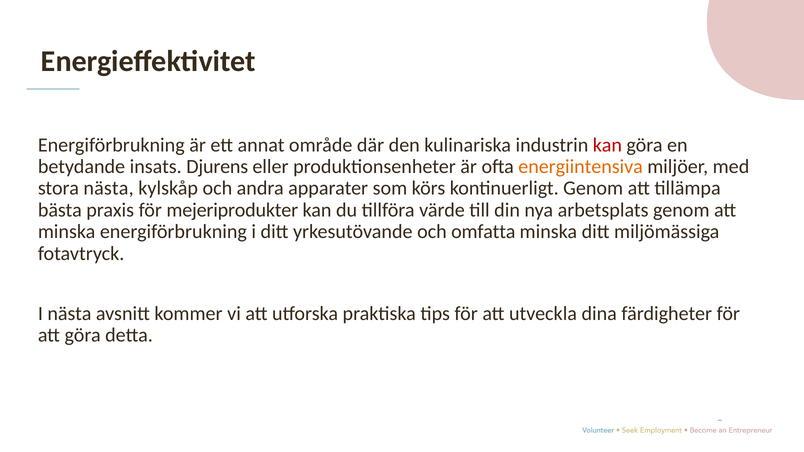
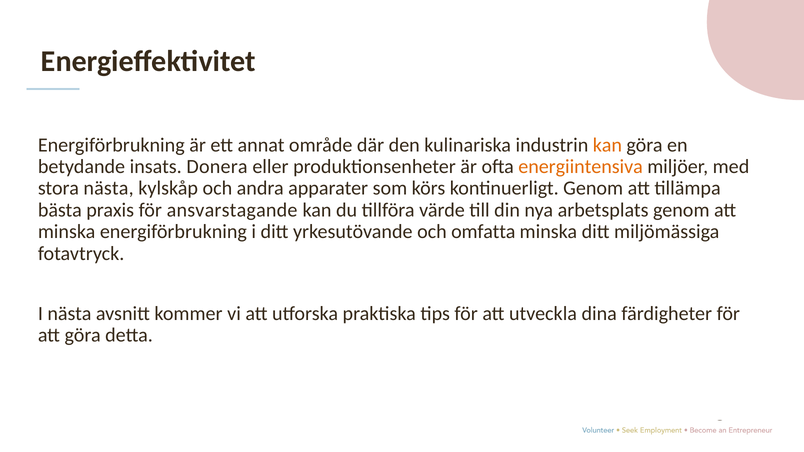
kan at (607, 145) colour: red -> orange
Djurens: Djurens -> Donera
mejeriprodukter: mejeriprodukter -> ansvarstagande
